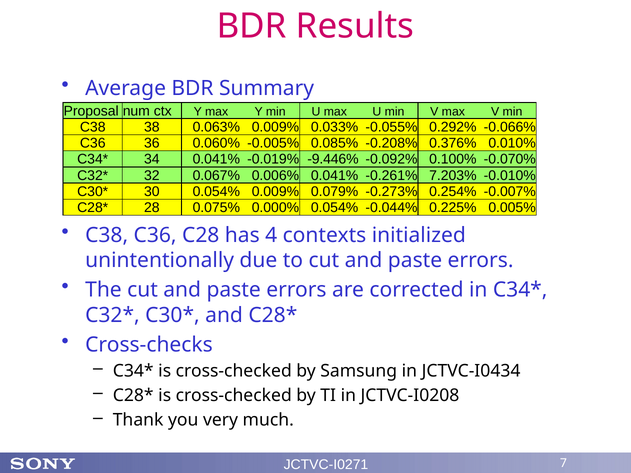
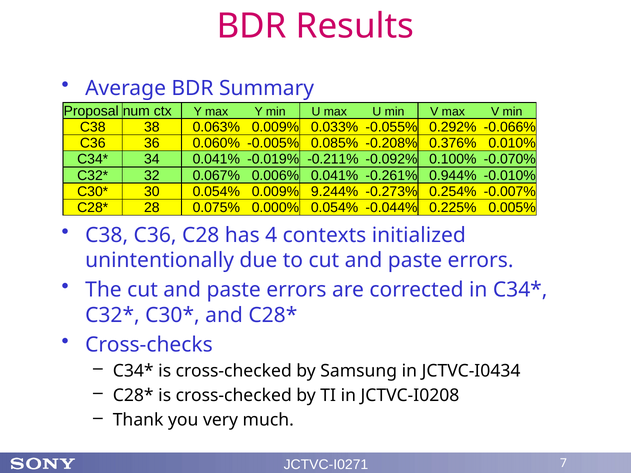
-9.446%: -9.446% -> -0.211%
7.203%: 7.203% -> 0.944%
0.079%: 0.079% -> 9.244%
